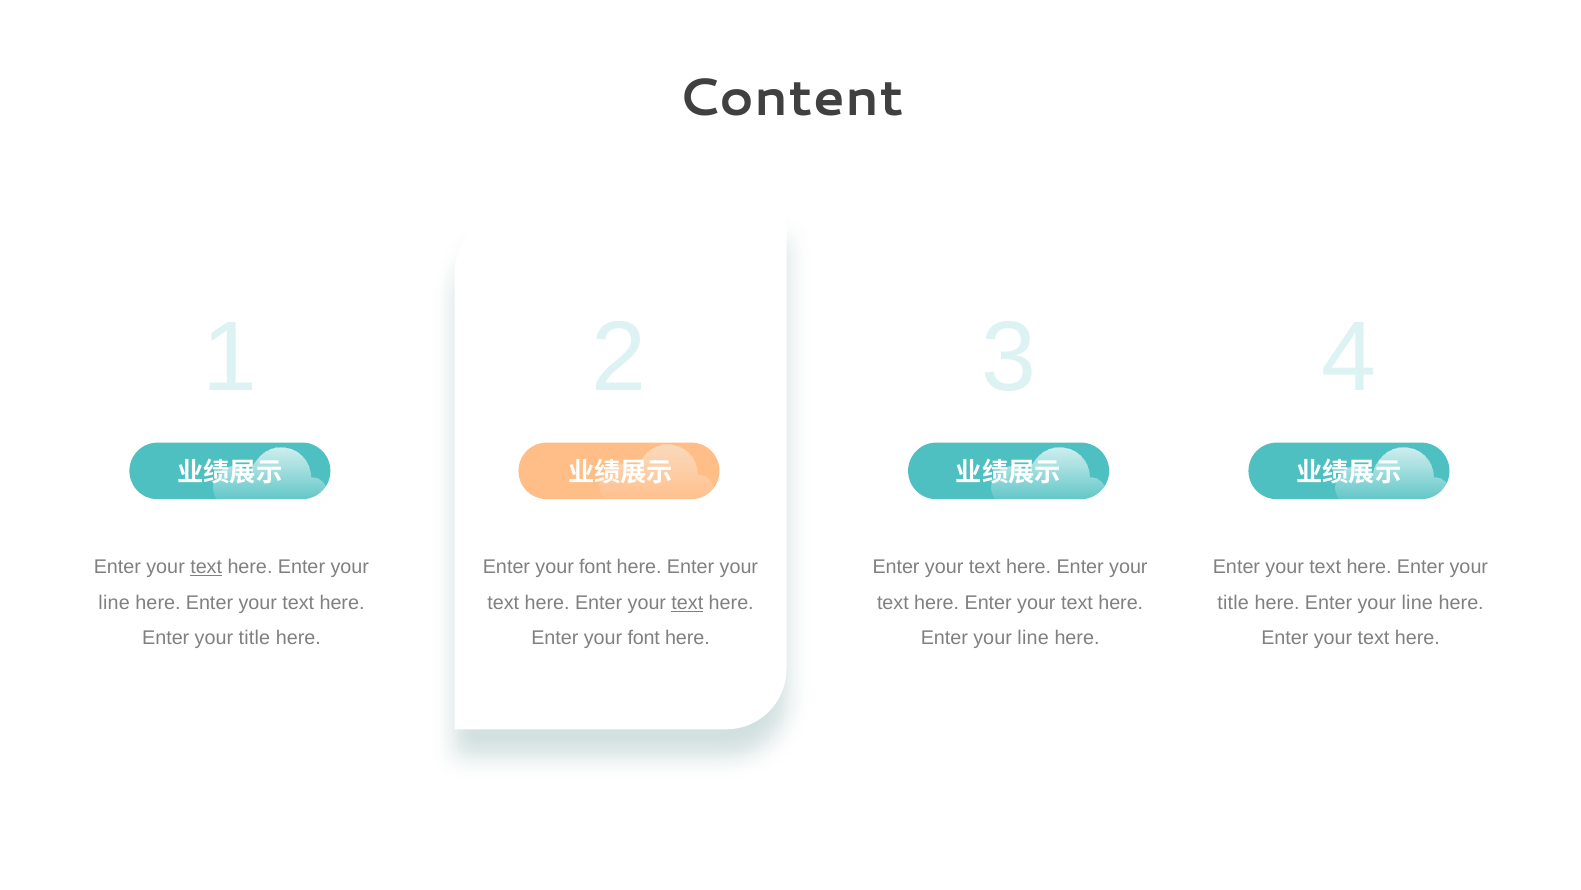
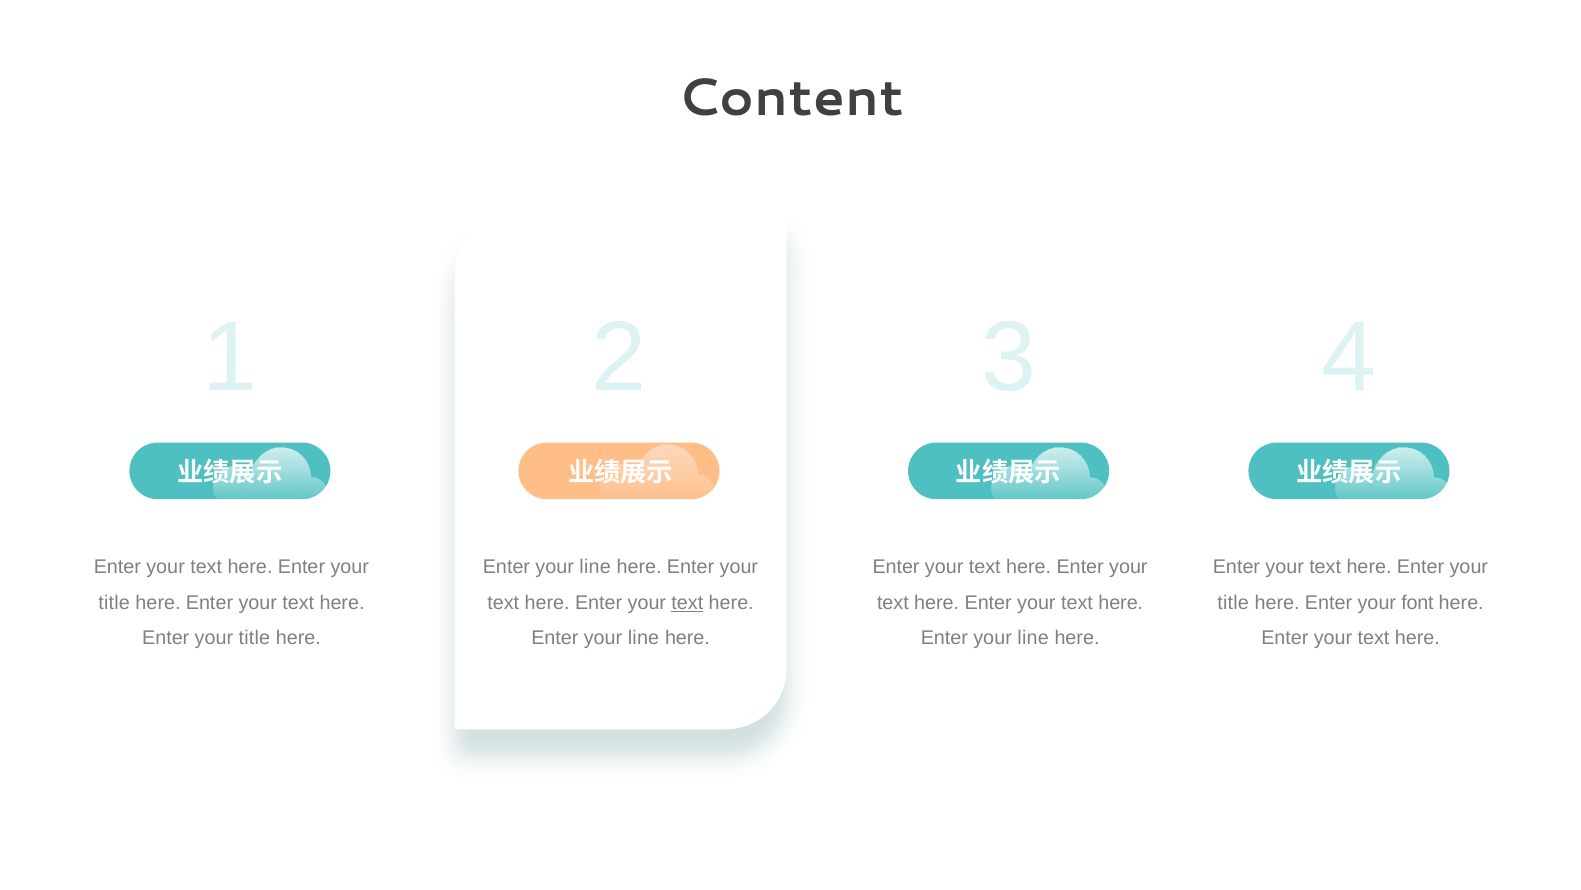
text at (206, 567) underline: present -> none
font at (595, 567): font -> line
line at (114, 602): line -> title
line at (1417, 602): line -> font
font at (644, 638): font -> line
